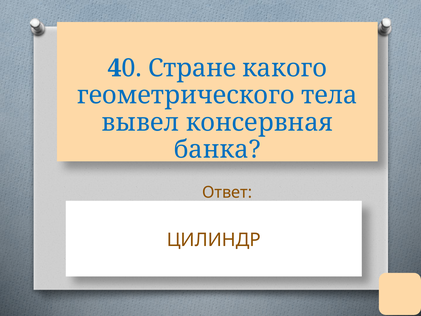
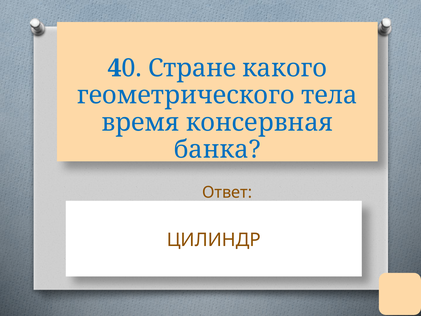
вывел: вывел -> время
